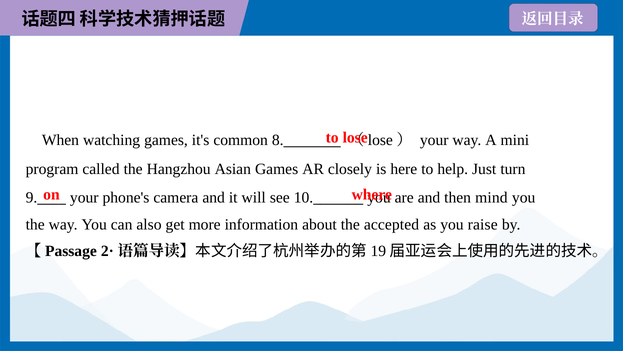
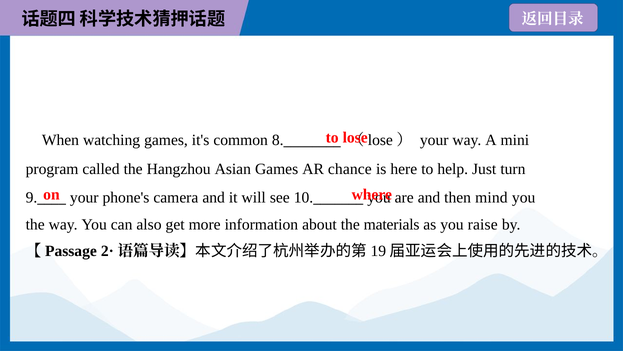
closely: closely -> chance
accepted: accepted -> materials
